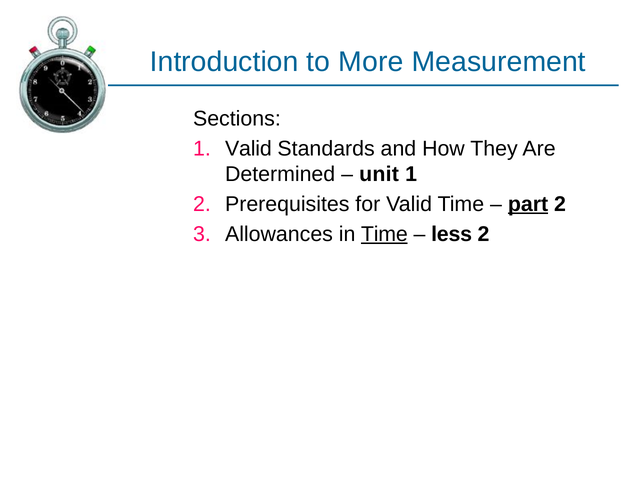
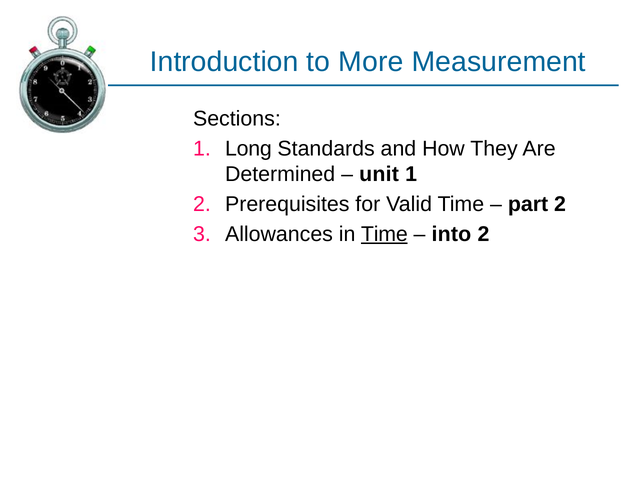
1 Valid: Valid -> Long
part underline: present -> none
less: less -> into
